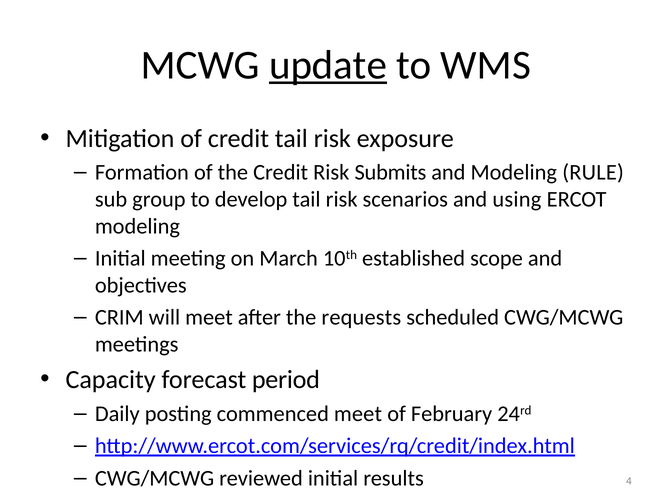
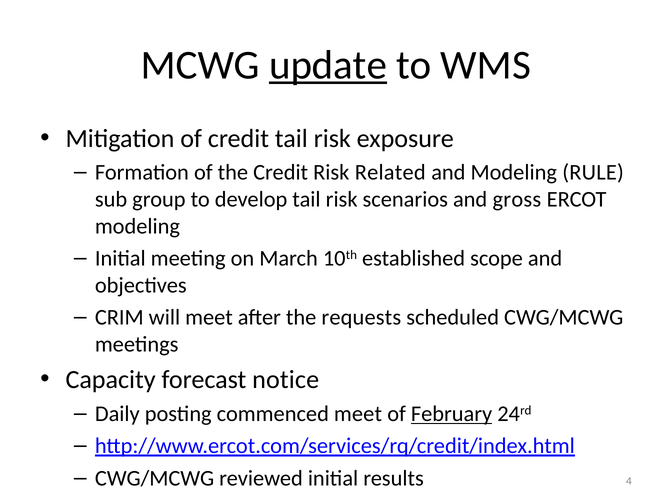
Submits: Submits -> Related
using: using -> gross
period: period -> notice
February underline: none -> present
